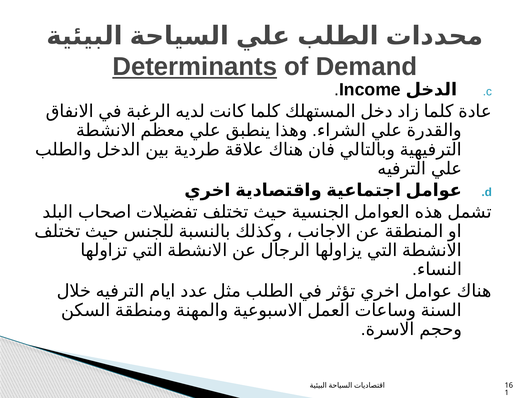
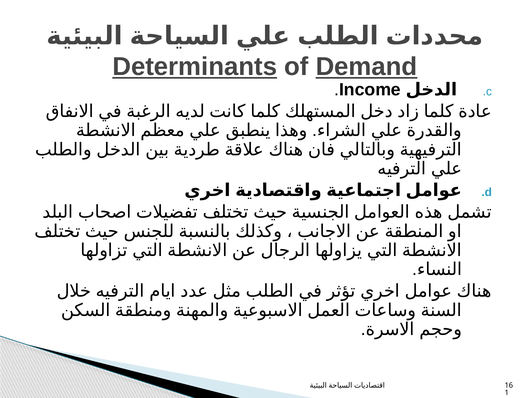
Demand underline: none -> present
